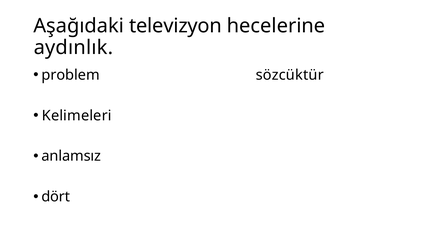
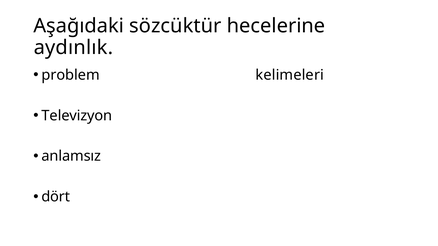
televizyon: televizyon -> sözcüktür
sözcüktür: sözcüktür -> kelimeleri
Kelimeleri: Kelimeleri -> Televizyon
